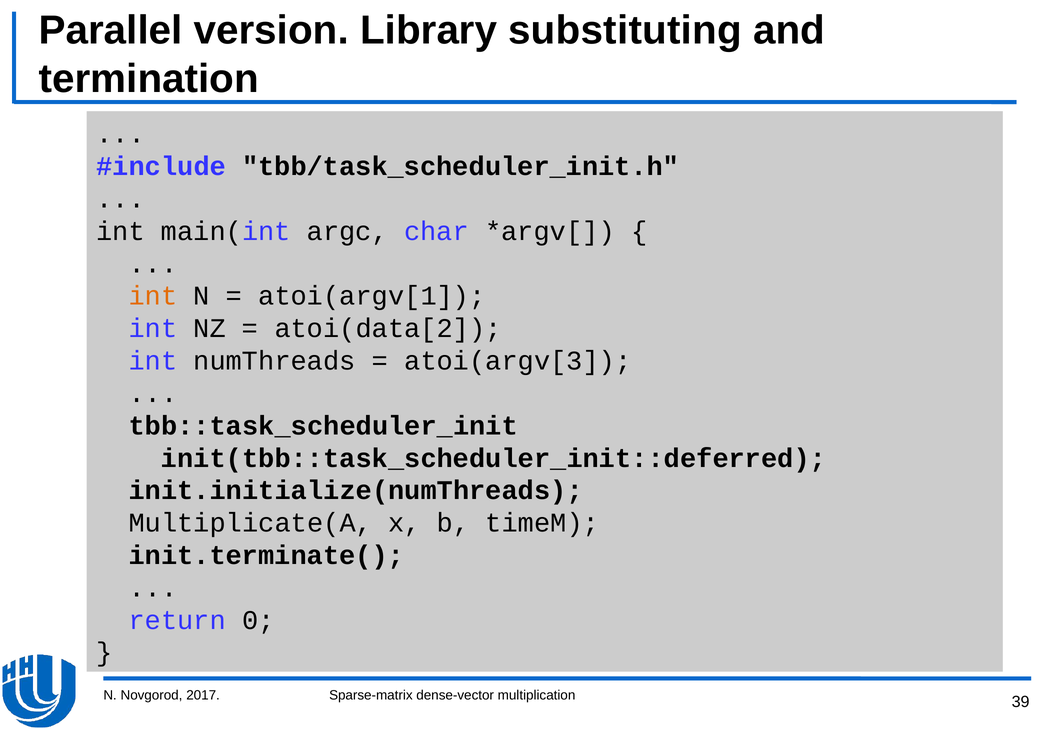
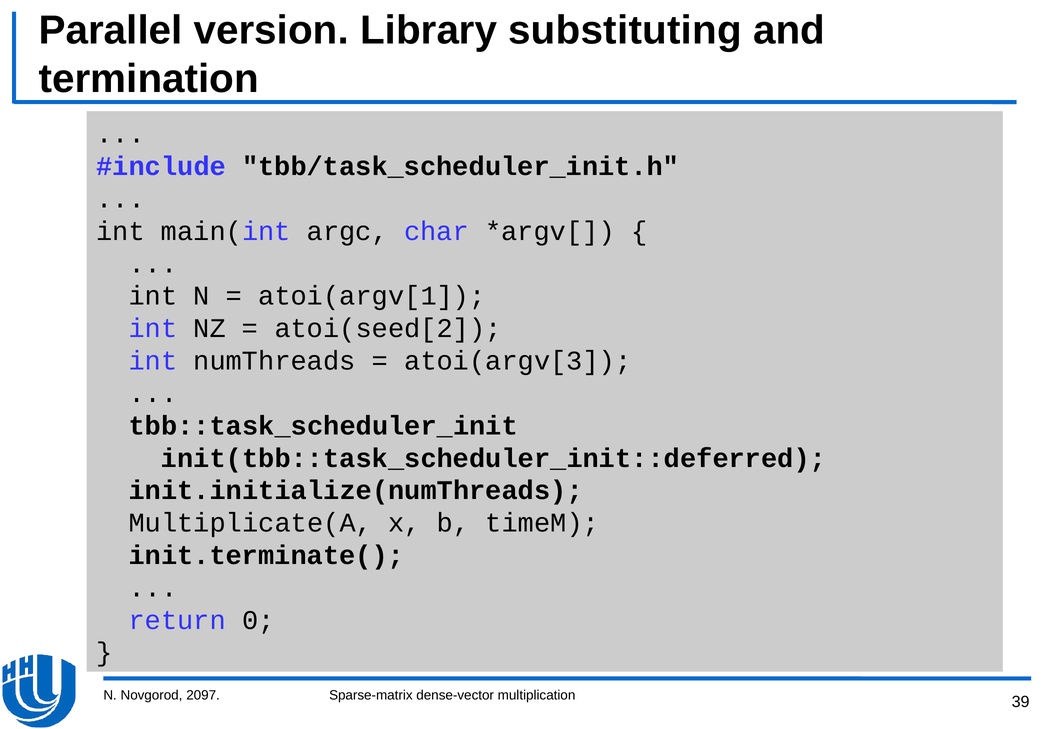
int at (153, 296) colour: orange -> black
atoi(data[2: atoi(data[2 -> atoi(seed[2
2017: 2017 -> 2097
